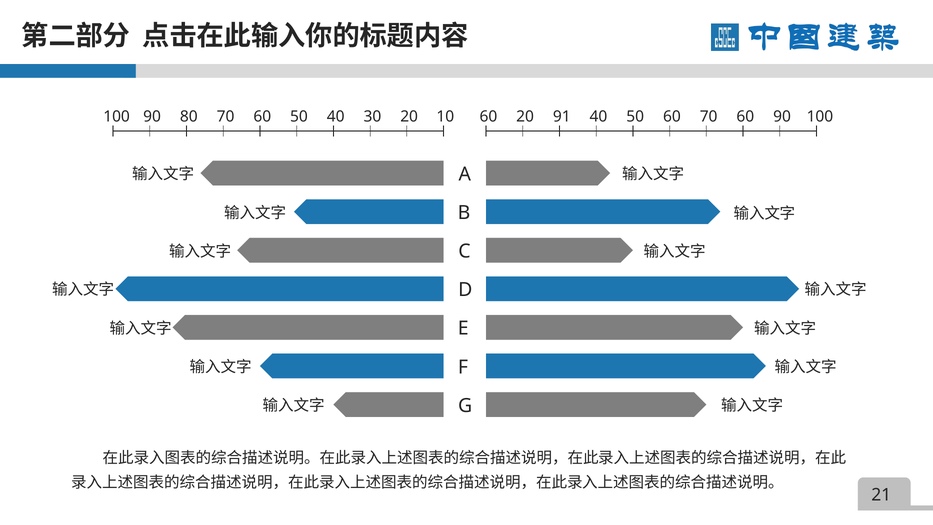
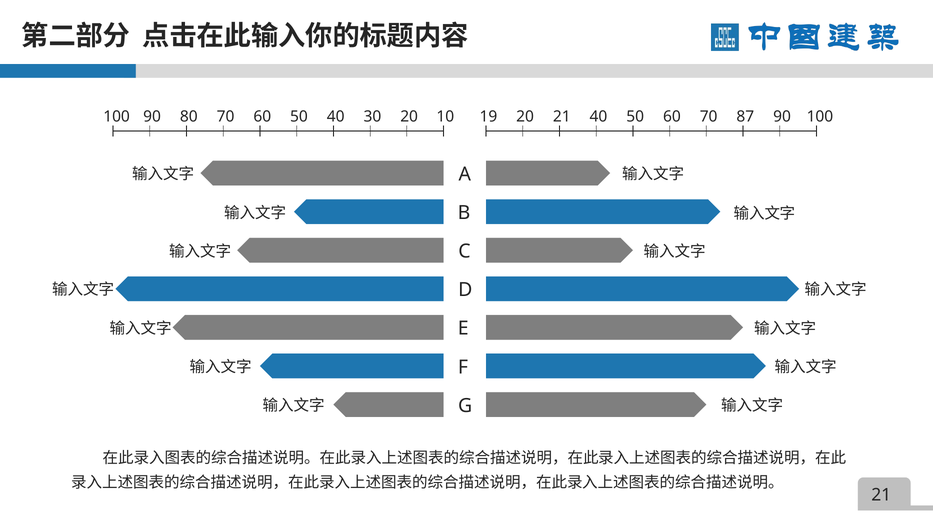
100 60: 60 -> 19
20 91: 91 -> 21
70 60: 60 -> 87
